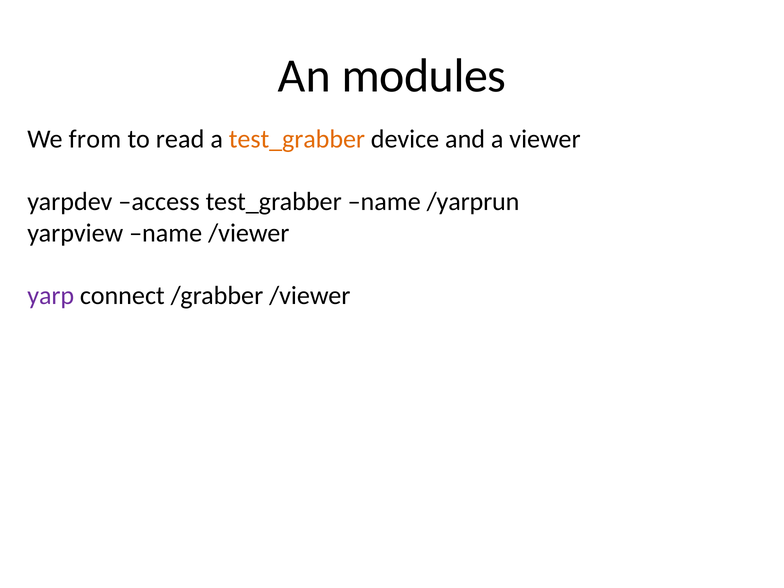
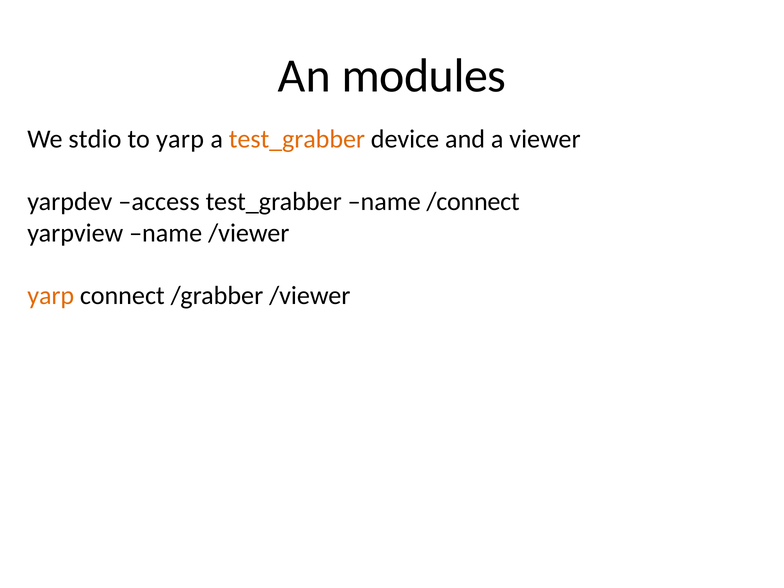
from: from -> stdio
to read: read -> yarp
/yarprun: /yarprun -> /connect
yarp at (51, 296) colour: purple -> orange
